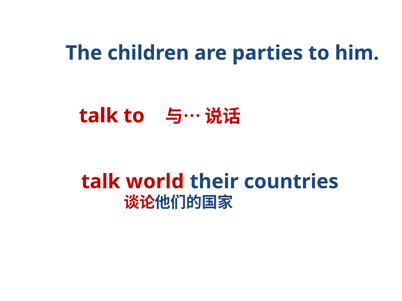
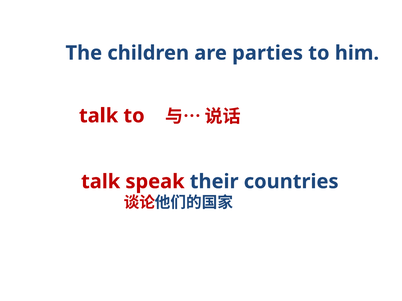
world: world -> speak
